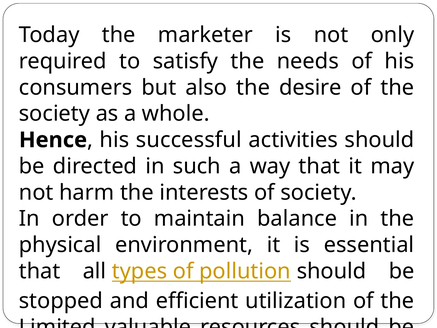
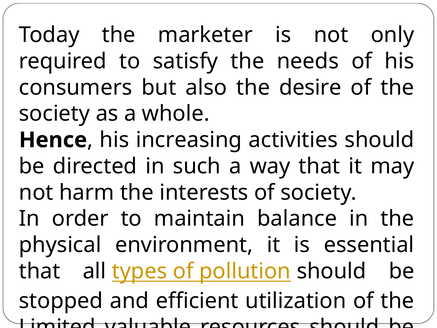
successful: successful -> increasing
